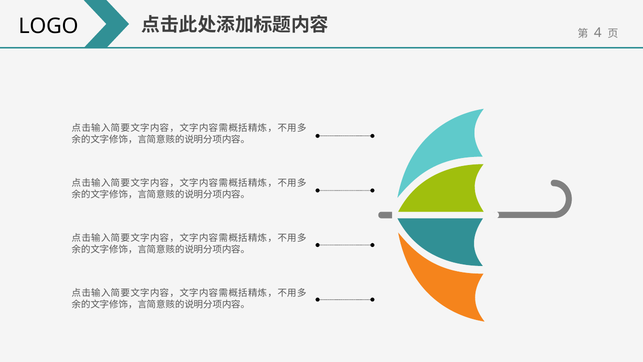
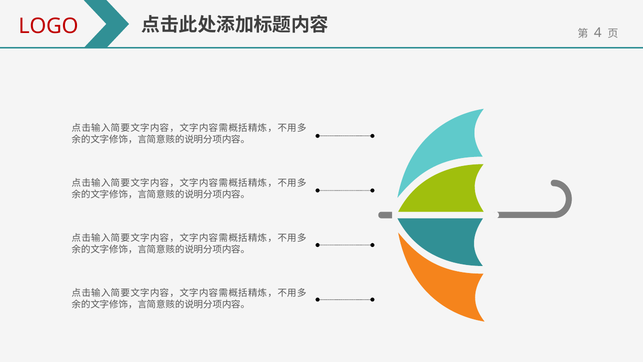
LOGO colour: black -> red
